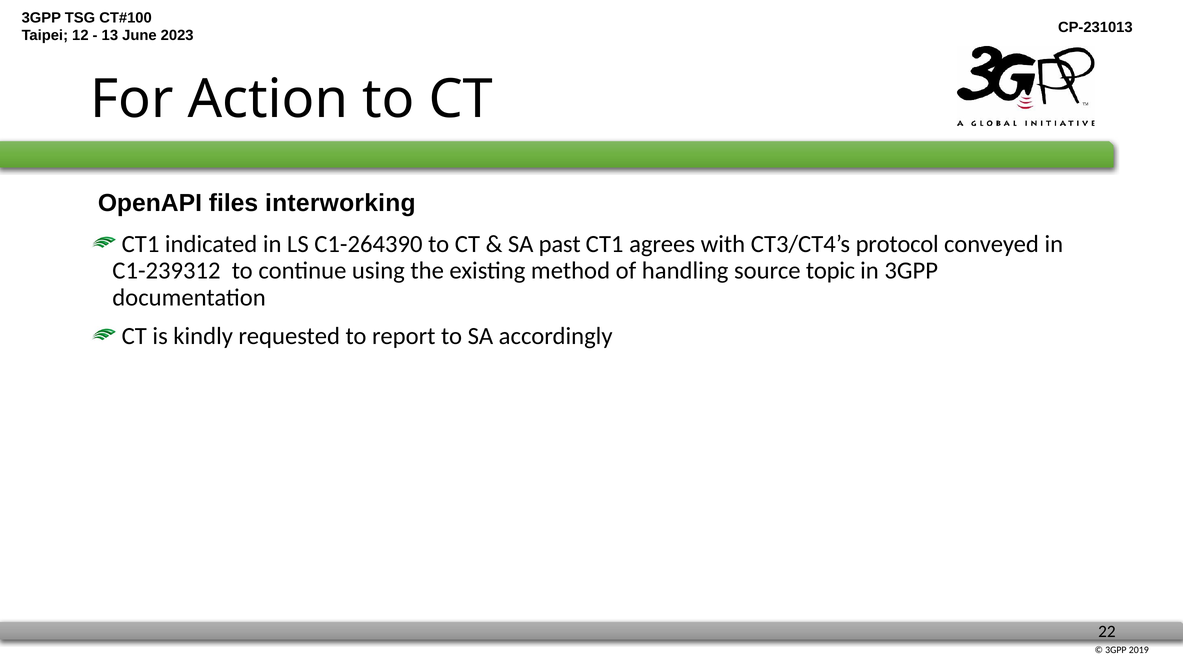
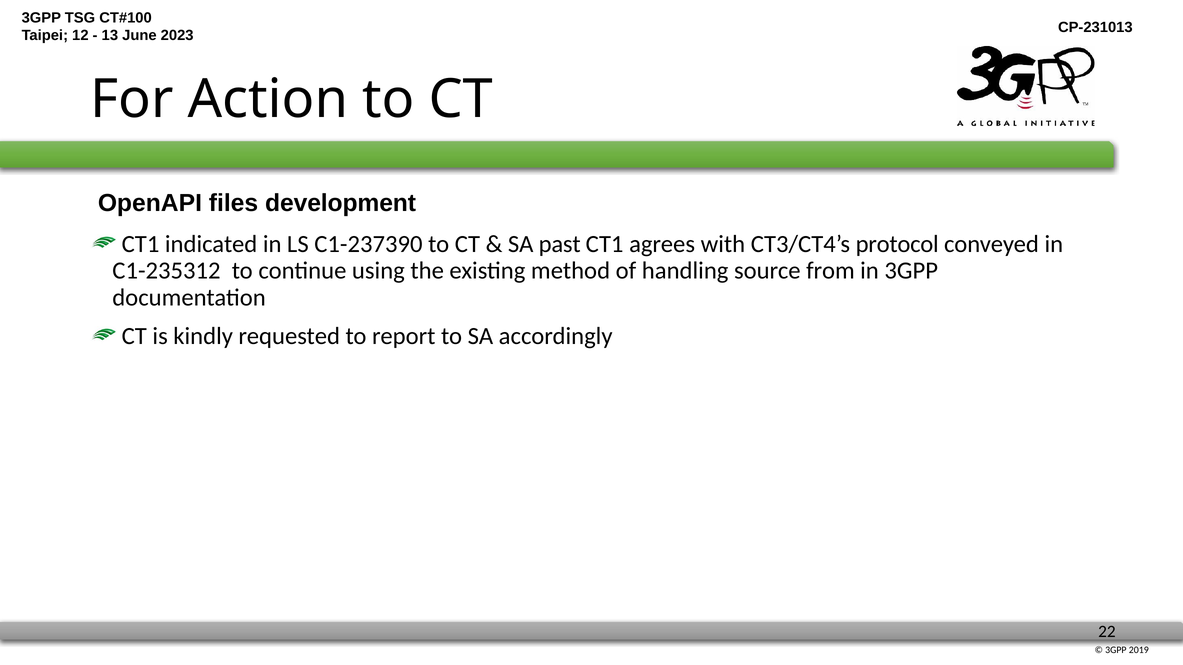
interworking: interworking -> development
C1-264390: C1-264390 -> C1-237390
C1-239312: C1-239312 -> C1-235312
topic: topic -> from
